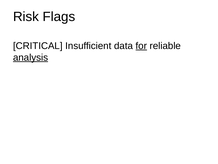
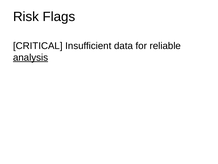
for underline: present -> none
